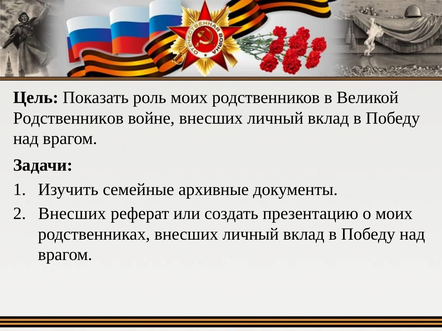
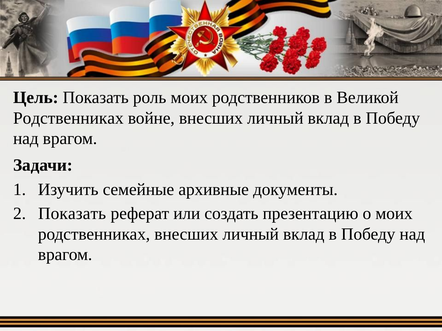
Родственников at (68, 118): Родственников -> Родственниках
Внесших at (72, 214): Внесших -> Показать
